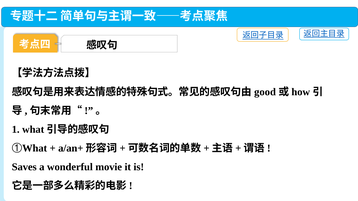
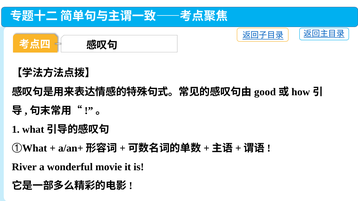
Saves: Saves -> River
